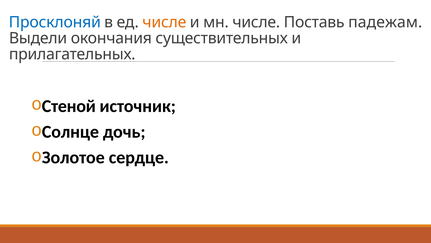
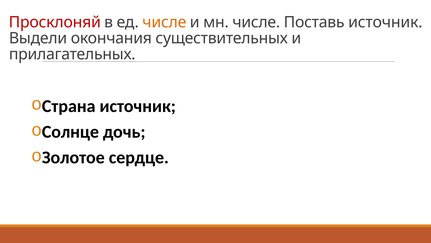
Просклоняй colour: blue -> red
Поставь падежам: падежам -> источник
Стеной: Стеной -> Страна
